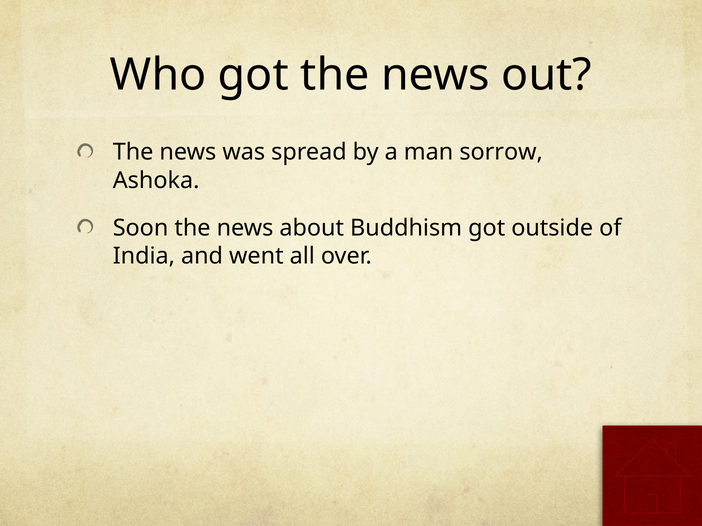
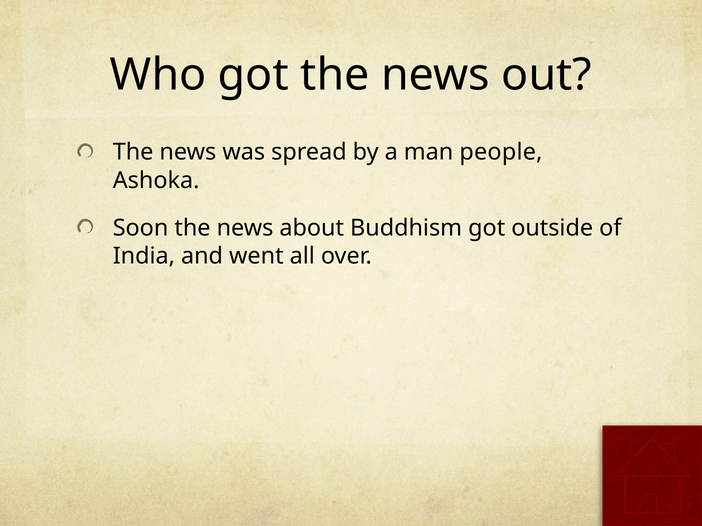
sorrow: sorrow -> people
